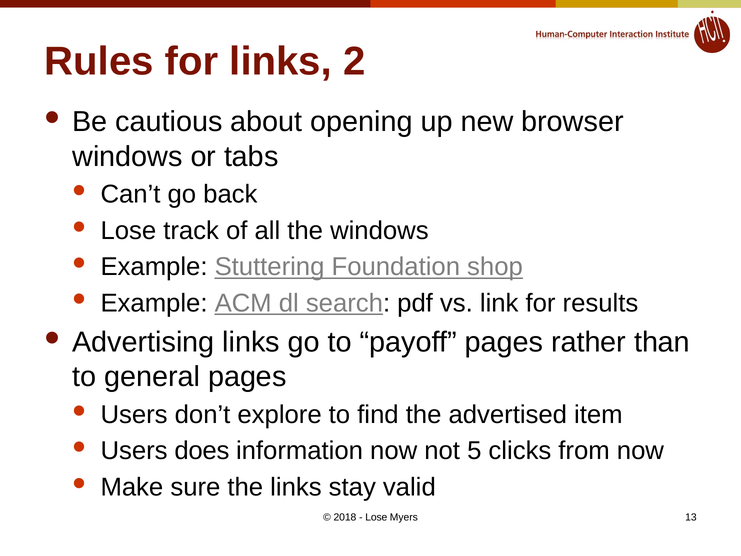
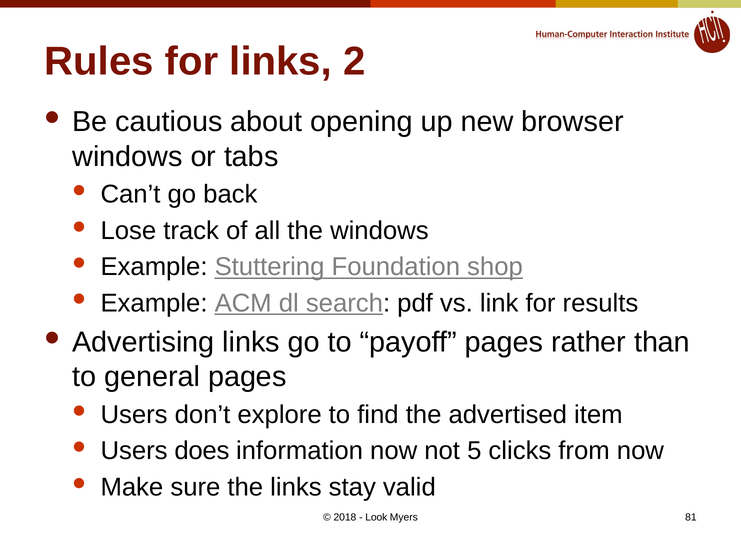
Lose at (376, 517): Lose -> Look
13: 13 -> 81
